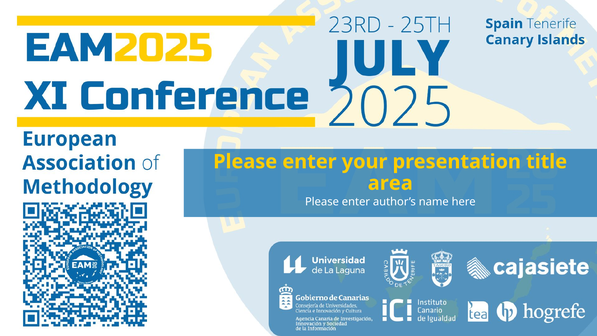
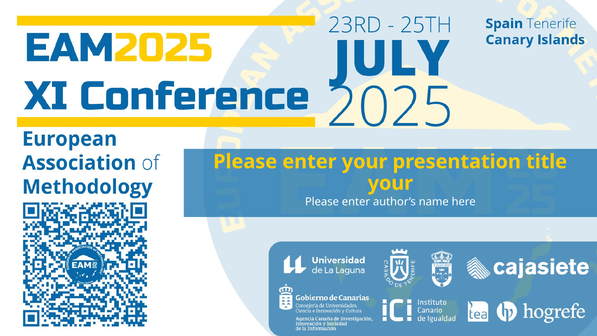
area at (390, 183): area -> your
